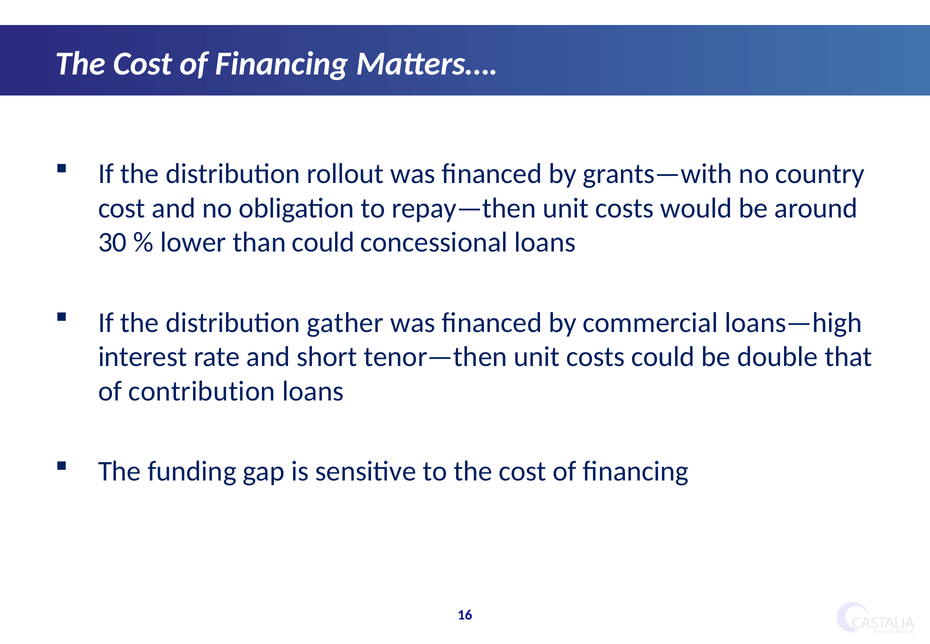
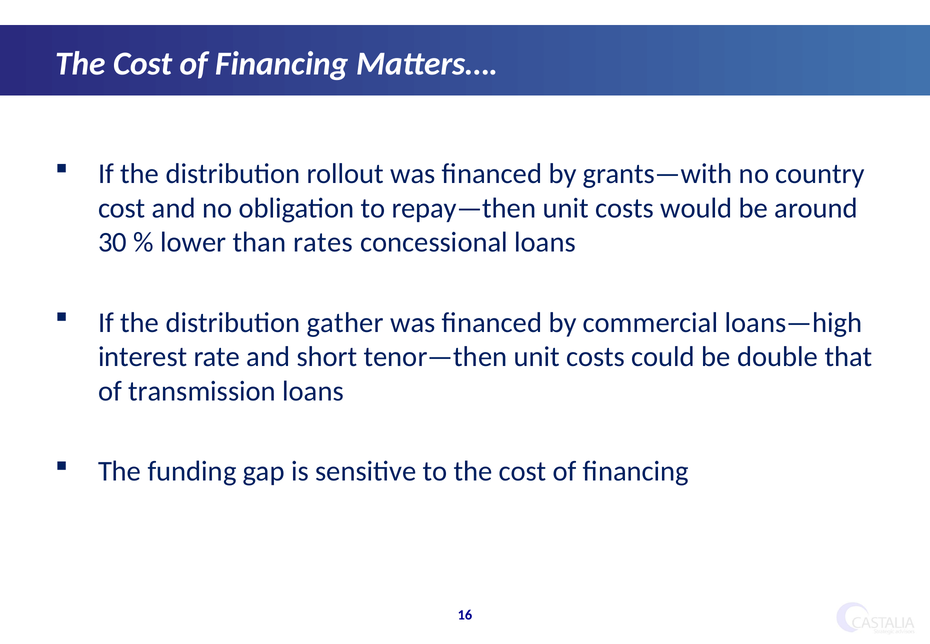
than could: could -> rates
contribution: contribution -> transmission
